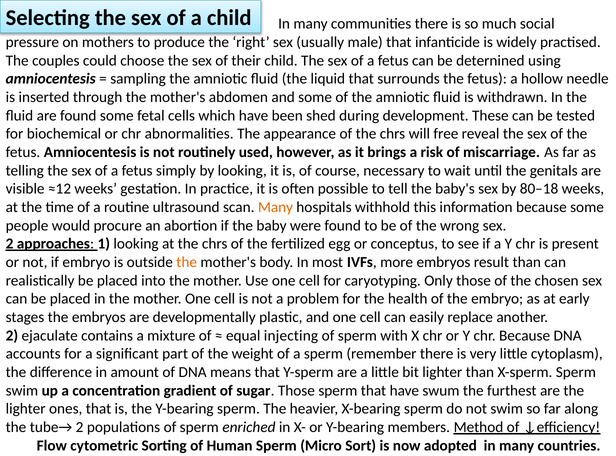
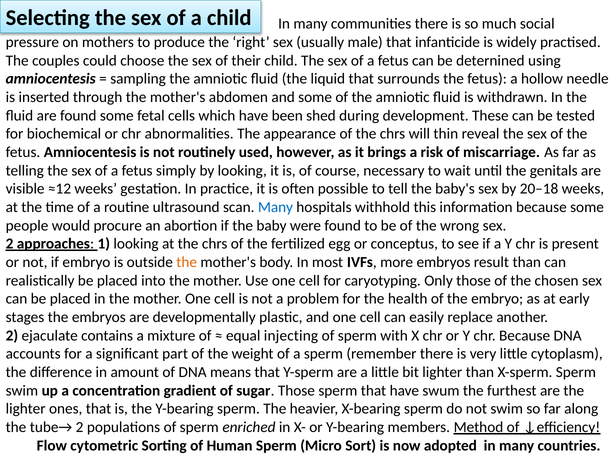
free: free -> thin
80–18: 80–18 -> 20–18
Many at (275, 207) colour: orange -> blue
